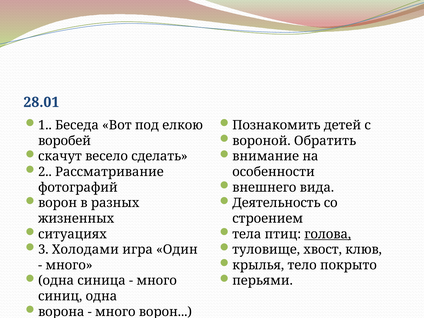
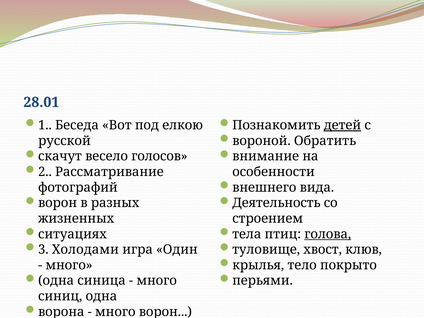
детей underline: none -> present
воробей: воробей -> русской
сделать: сделать -> голосов
